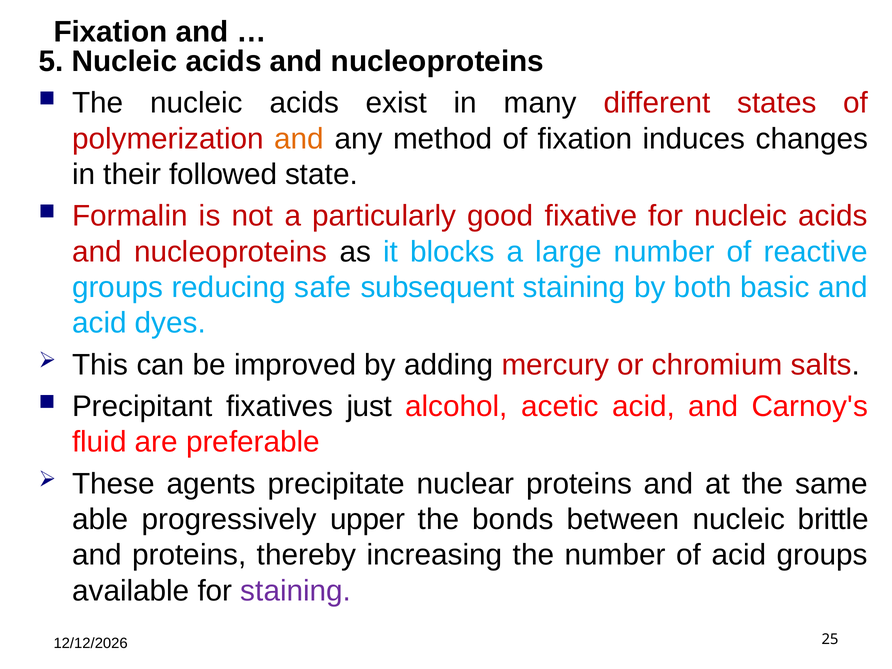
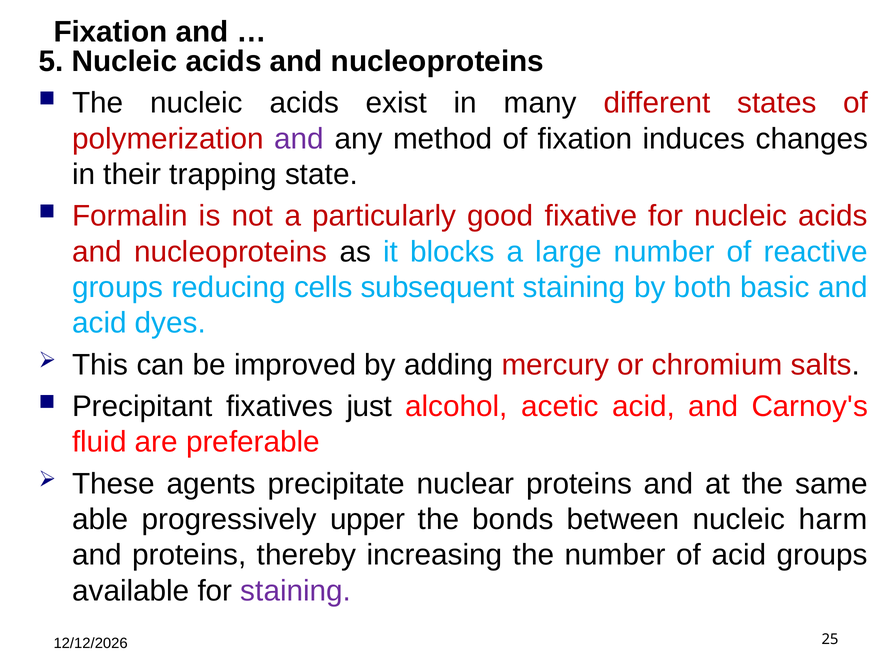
and at (299, 139) colour: orange -> purple
followed: followed -> trapping
safe: safe -> cells
brittle: brittle -> harm
